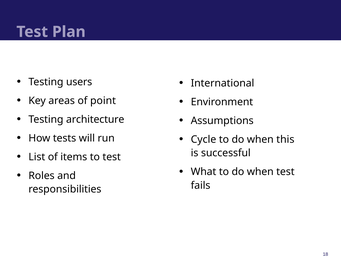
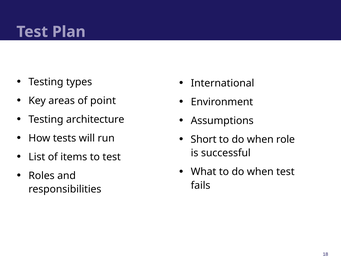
users: users -> types
Cycle: Cycle -> Short
this: this -> role
